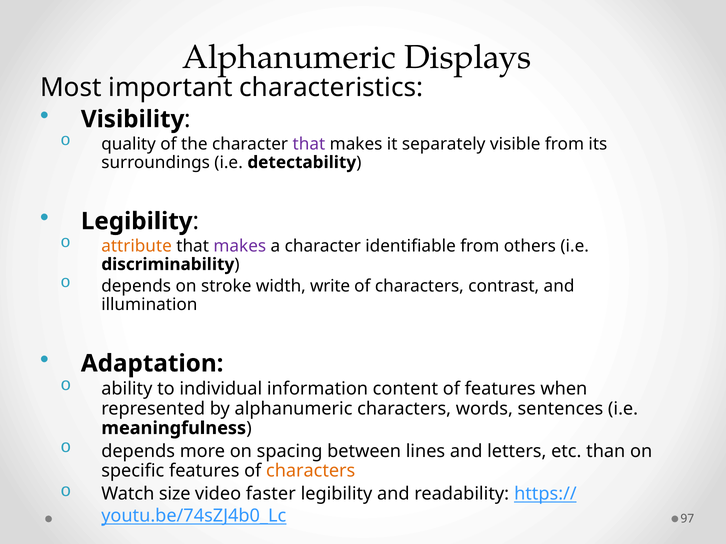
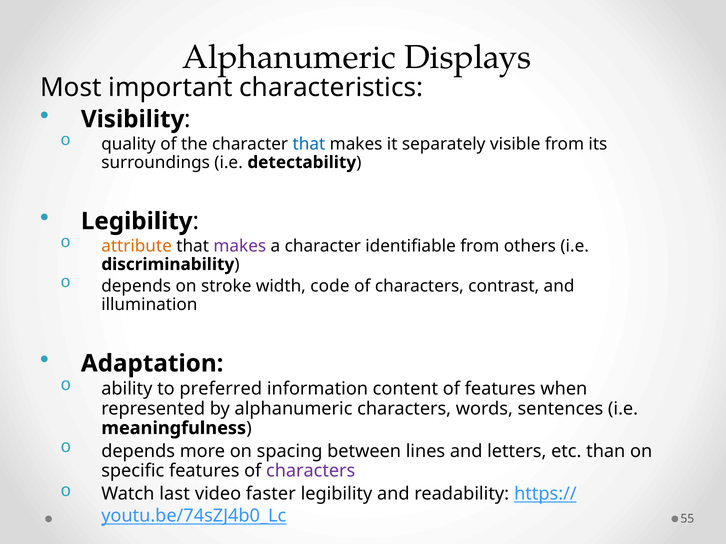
that at (309, 144) colour: purple -> blue
write: write -> code
individual: individual -> preferred
characters at (311, 471) colour: orange -> purple
size: size -> last
97: 97 -> 55
